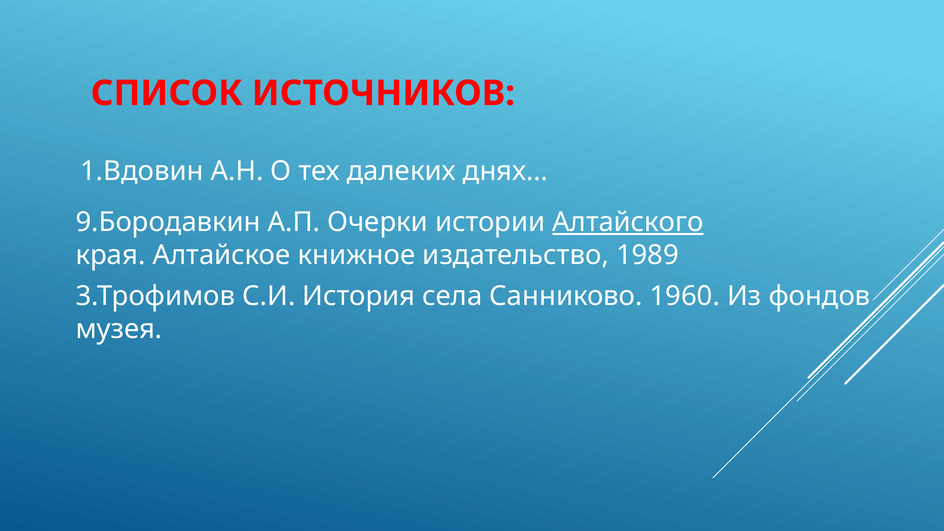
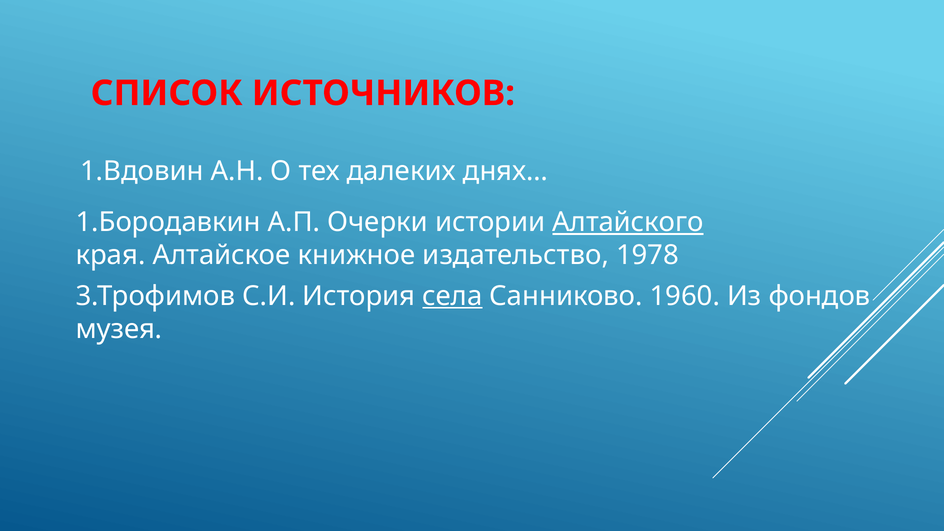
9.Бородавкин: 9.Бородавкин -> 1.Бородавкин
1989: 1989 -> 1978
села underline: none -> present
